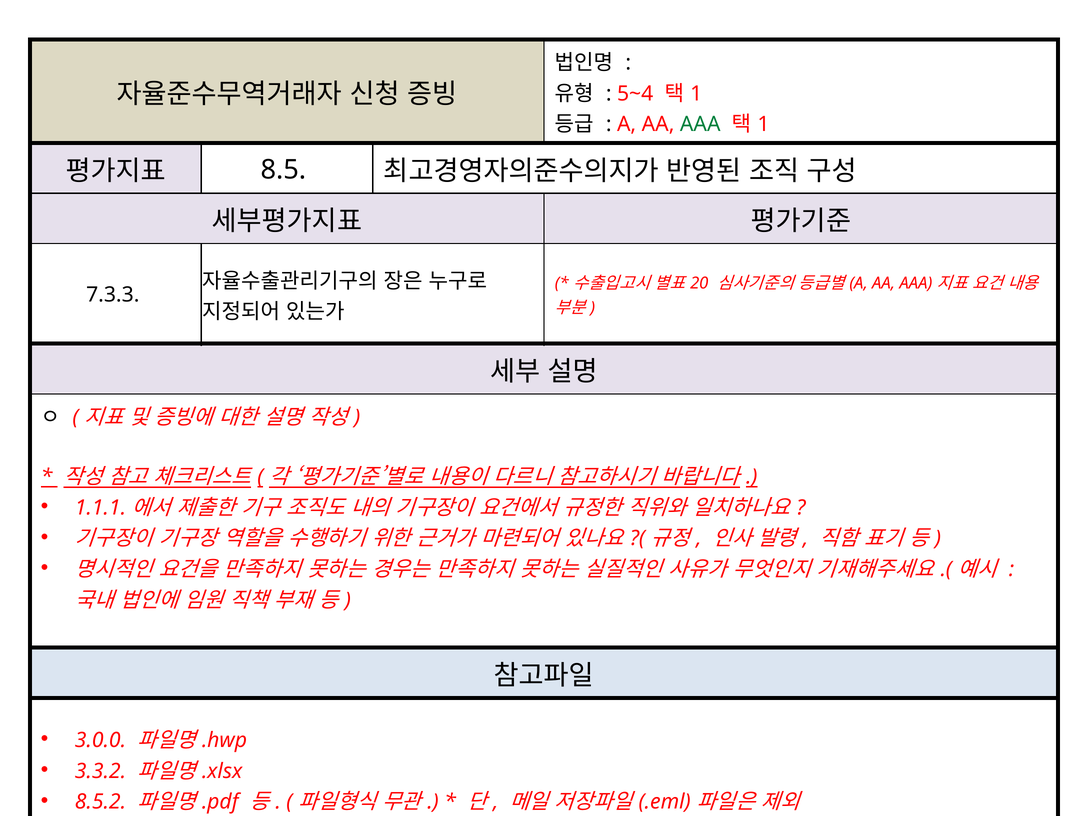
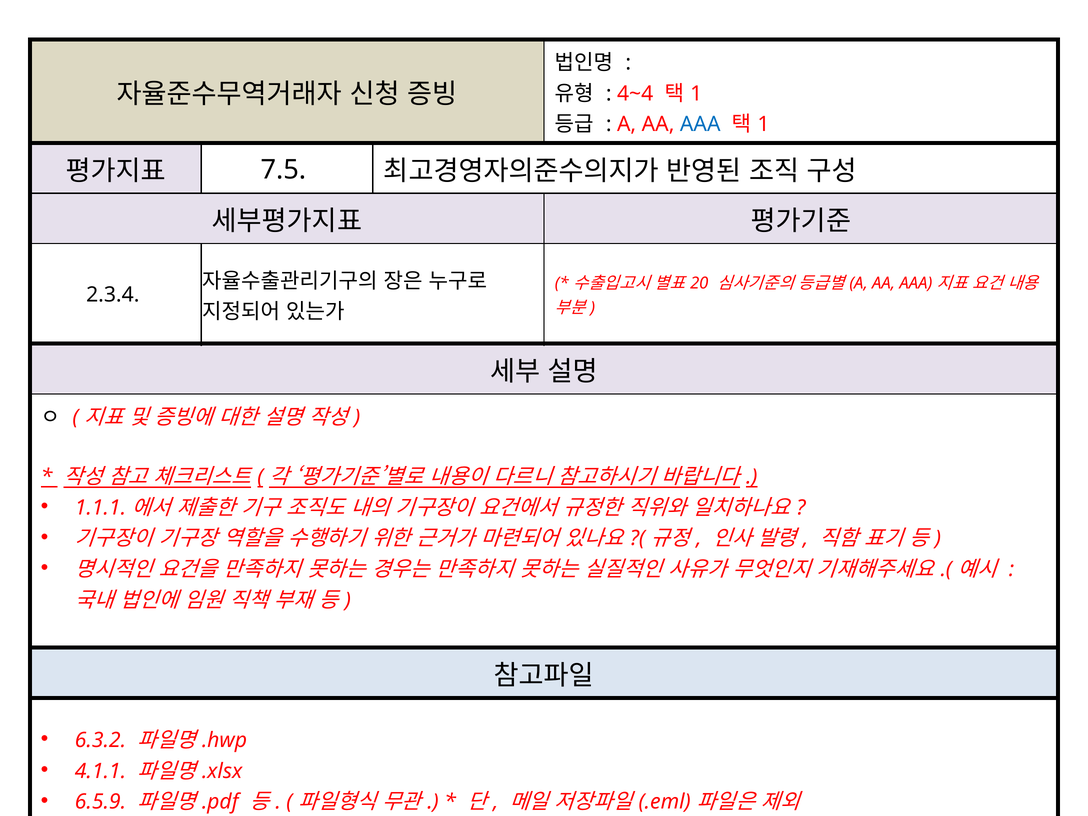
5~4: 5~4 -> 4~4
AAA colour: green -> blue
8.5: 8.5 -> 7.5
7.3.3: 7.3.3 -> 2.3.4
3.0.0: 3.0.0 -> 6.3.2
3.3.2: 3.3.2 -> 4.1.1
8.5.2: 8.5.2 -> 6.5.9
